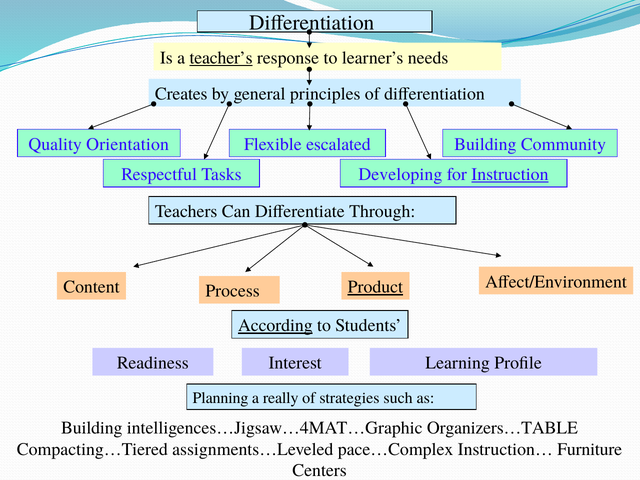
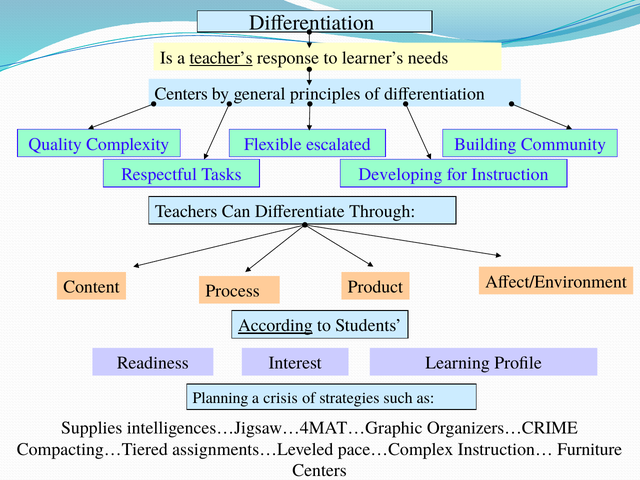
Creates at (181, 94): Creates -> Centers
Orientation: Orientation -> Complexity
Instruction underline: present -> none
Product underline: present -> none
really: really -> crisis
Building at (92, 428): Building -> Supplies
Organizers…TABLE: Organizers…TABLE -> Organizers…CRIME
